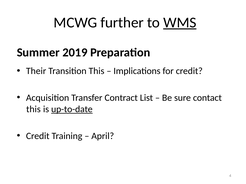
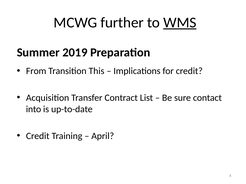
Their: Their -> From
this at (33, 109): this -> into
up-to-date underline: present -> none
